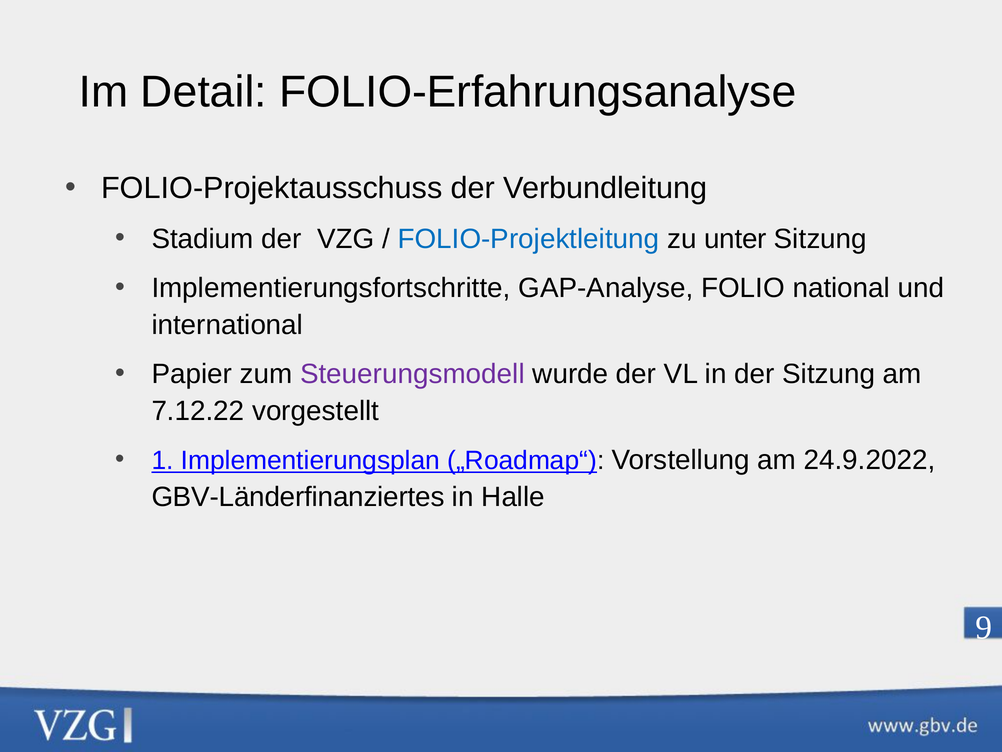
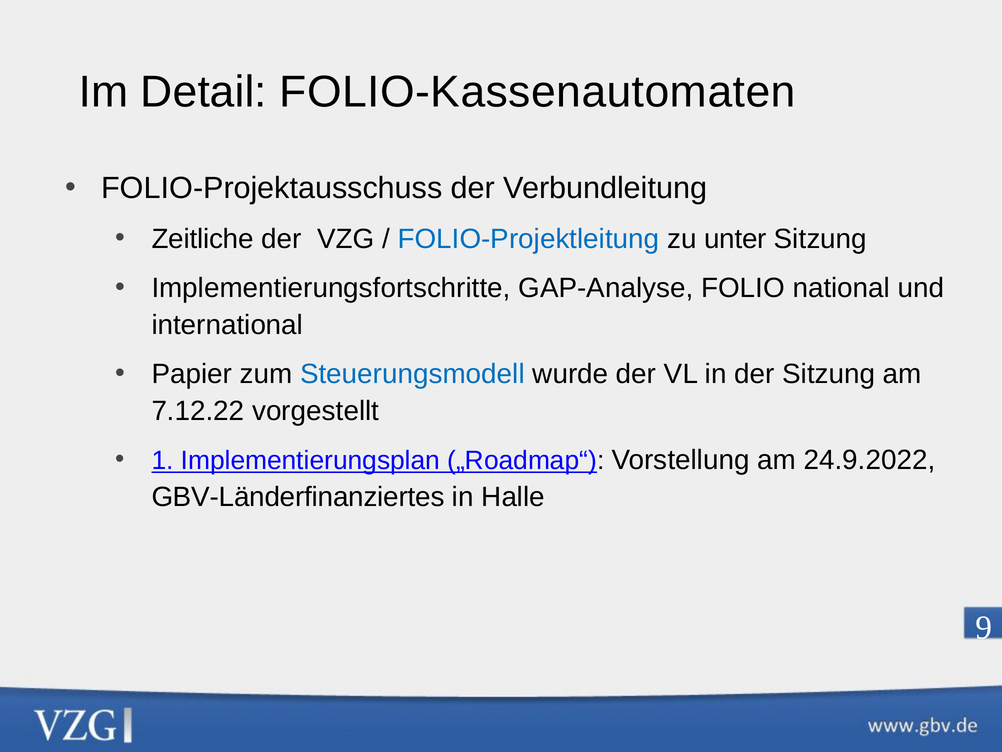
FOLIO-Erfahrungsanalyse: FOLIO-Erfahrungsanalyse -> FOLIO-Kassenautomaten
Stadium: Stadium -> Zeitliche
Steuerungsmodell colour: purple -> blue
